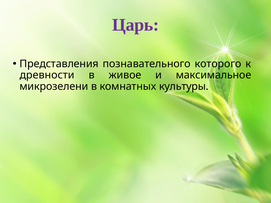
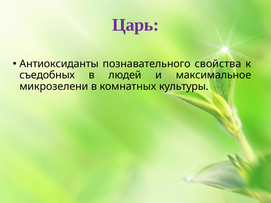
Представления: Представления -> Антиоксиданты
которого: которого -> свойства
древности: древности -> съедобных
живое: живое -> людей
